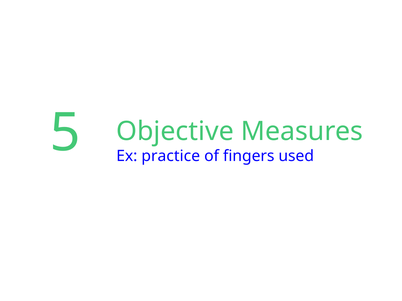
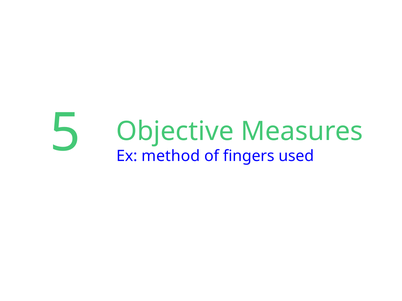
practice: practice -> method
